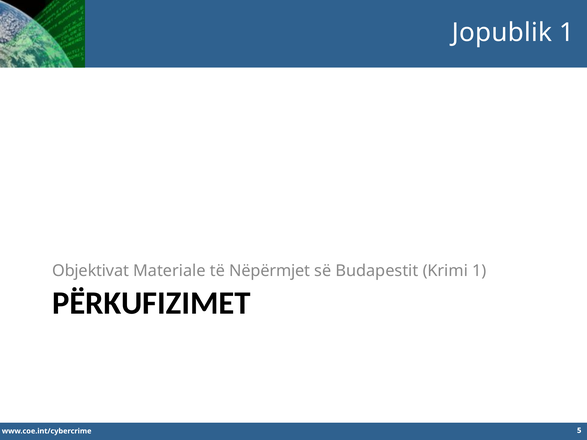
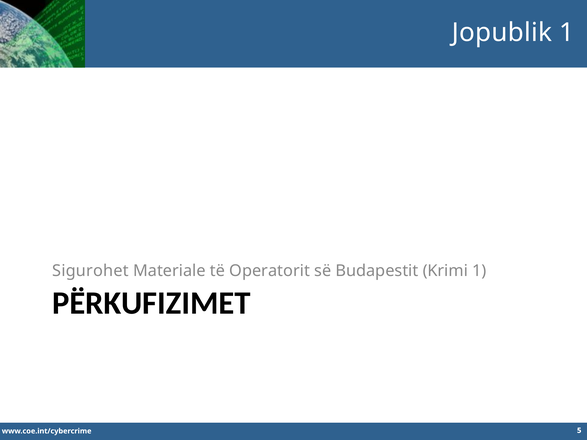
Objektivat: Objektivat -> Sigurohet
Nëpërmjet: Nëpërmjet -> Operatorit
